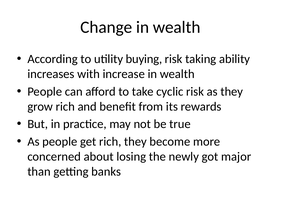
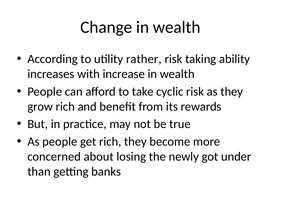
buying: buying -> rather
major: major -> under
